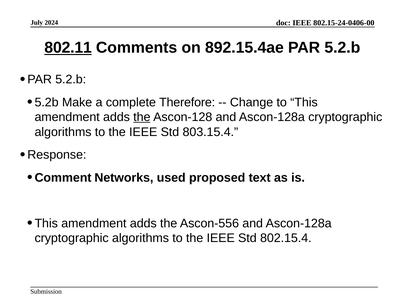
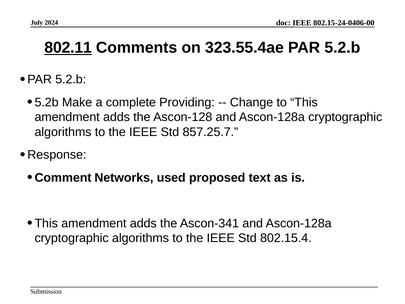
892.15.4ae: 892.15.4ae -> 323.55.4ae
Therefore: Therefore -> Providing
the at (142, 117) underline: present -> none
803.15.4: 803.15.4 -> 857.25.7
Ascon-556: Ascon-556 -> Ascon-341
